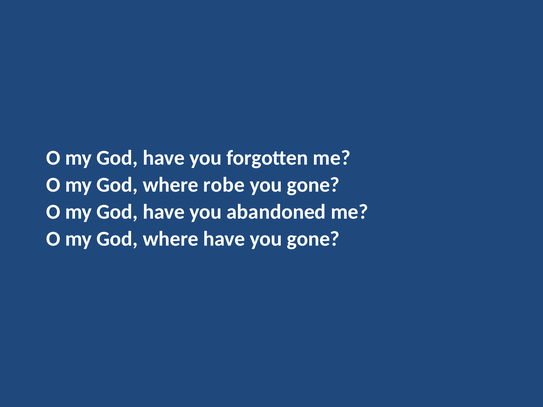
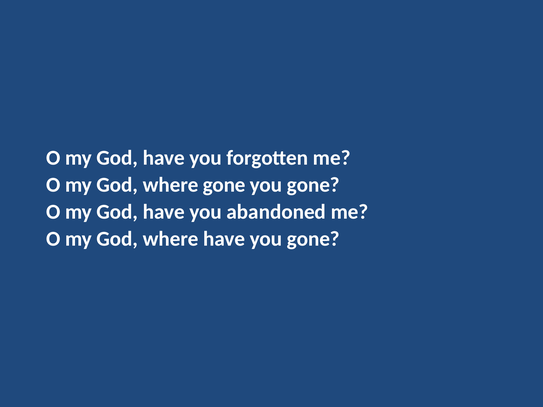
where robe: robe -> gone
